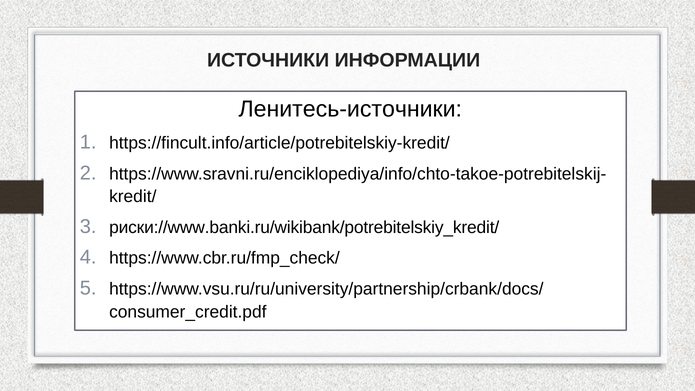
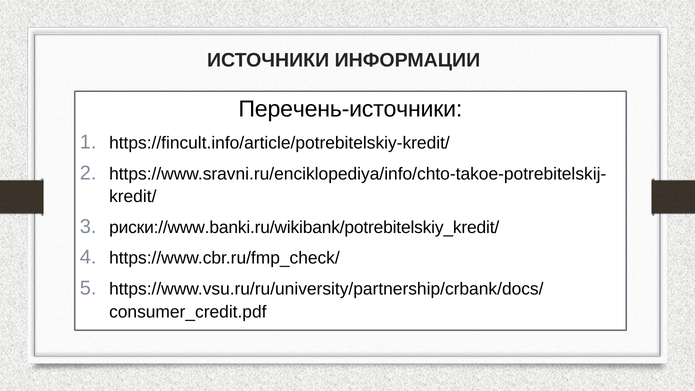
Ленитесь-источники: Ленитесь-источники -> Перечень-источники
